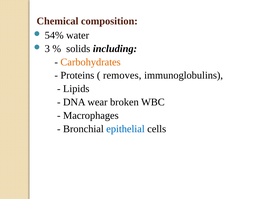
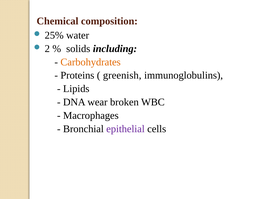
54%: 54% -> 25%
3: 3 -> 2
removes: removes -> greenish
epithelial colour: blue -> purple
